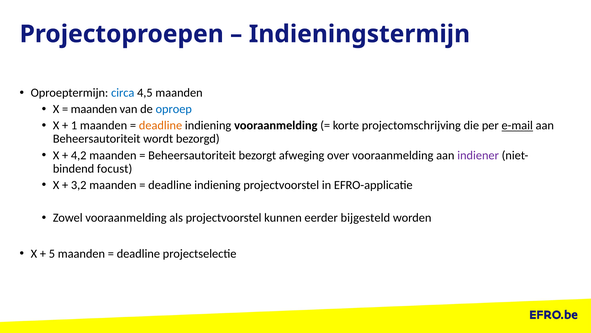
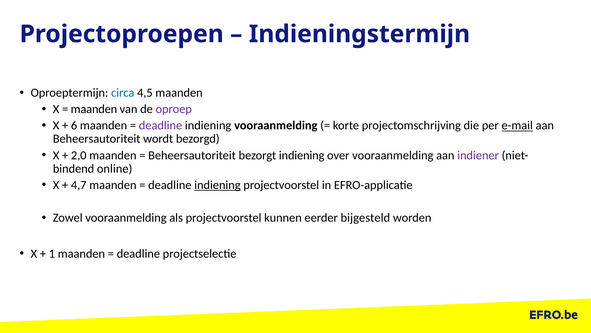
oproep colour: blue -> purple
1: 1 -> 6
deadline at (161, 125) colour: orange -> purple
4,2: 4,2 -> 2,0
bezorgt afweging: afweging -> indiening
focust: focust -> online
3,2: 3,2 -> 4,7
indiening at (217, 185) underline: none -> present
5: 5 -> 1
